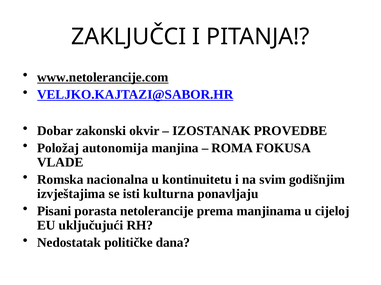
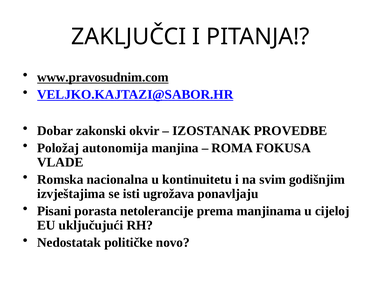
www.netolerancije.com: www.netolerancije.com -> www.pravosudnim.com
kulturna: kulturna -> ugrožava
dana: dana -> novo
